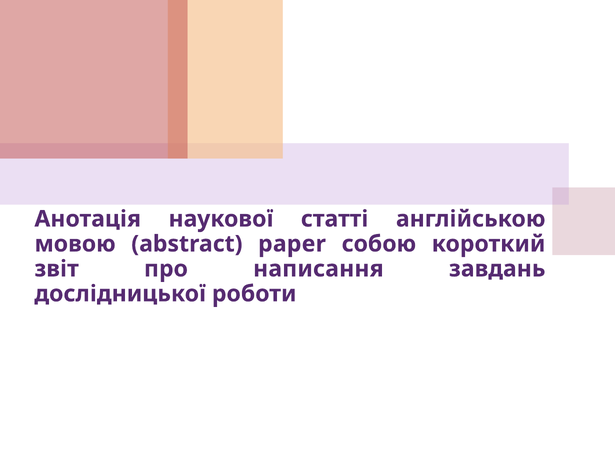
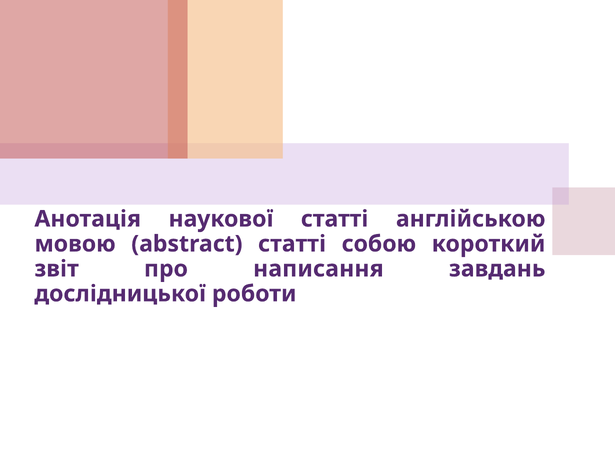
abstract paper: paper -> статті
